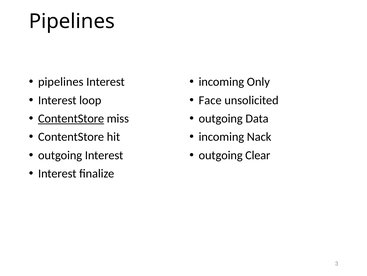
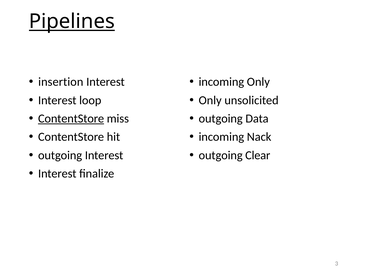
Pipelines at (72, 21) underline: none -> present
pipelines at (61, 82): pipelines -> insertion
Face at (210, 100): Face -> Only
